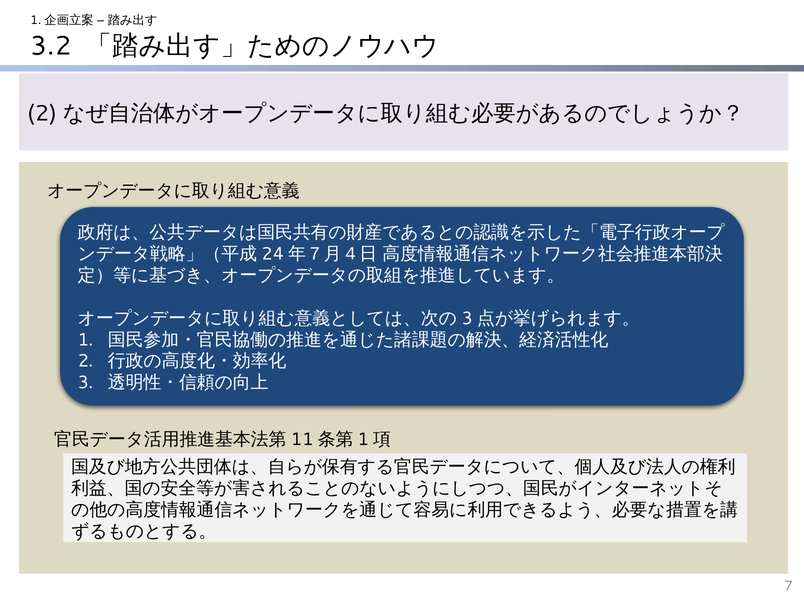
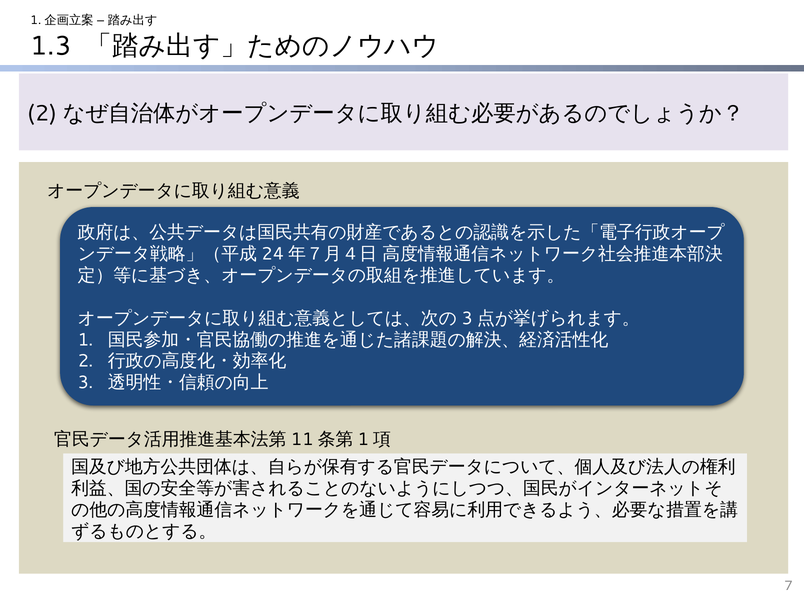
3.2: 3.2 -> 1.3
